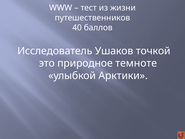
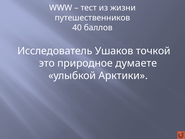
темноте: темноте -> думаете
